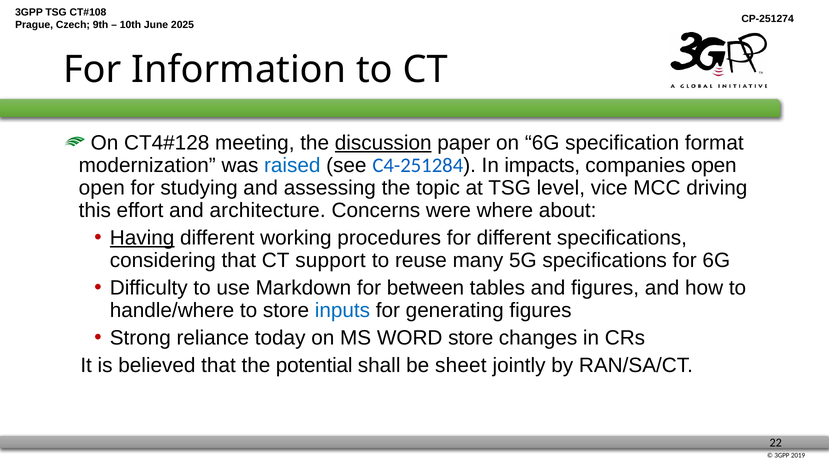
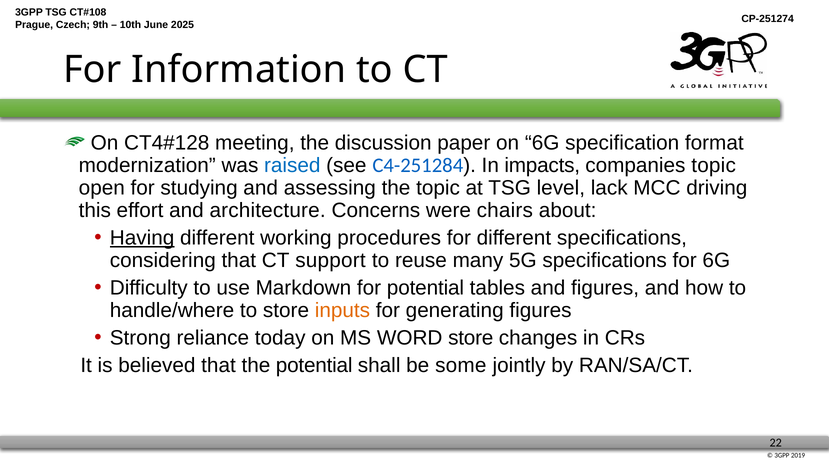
discussion underline: present -> none
companies open: open -> topic
vice: vice -> lack
where: where -> chairs
for between: between -> potential
inputs colour: blue -> orange
sheet: sheet -> some
